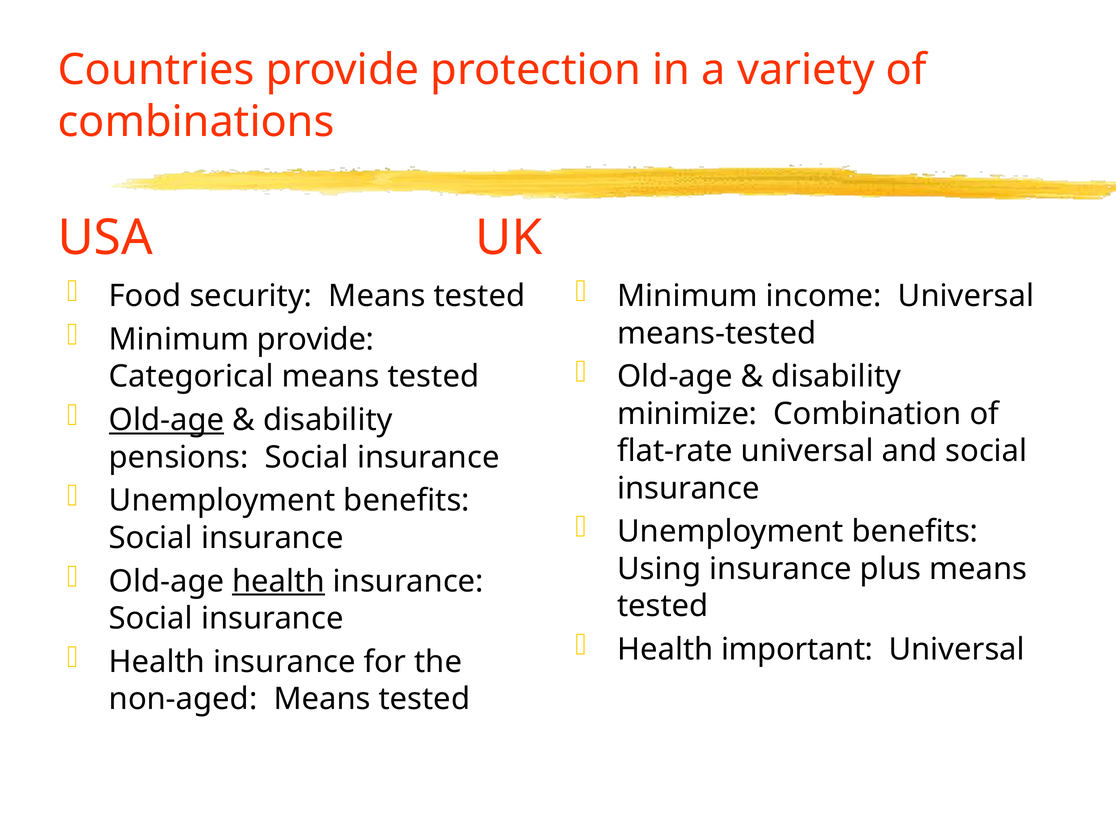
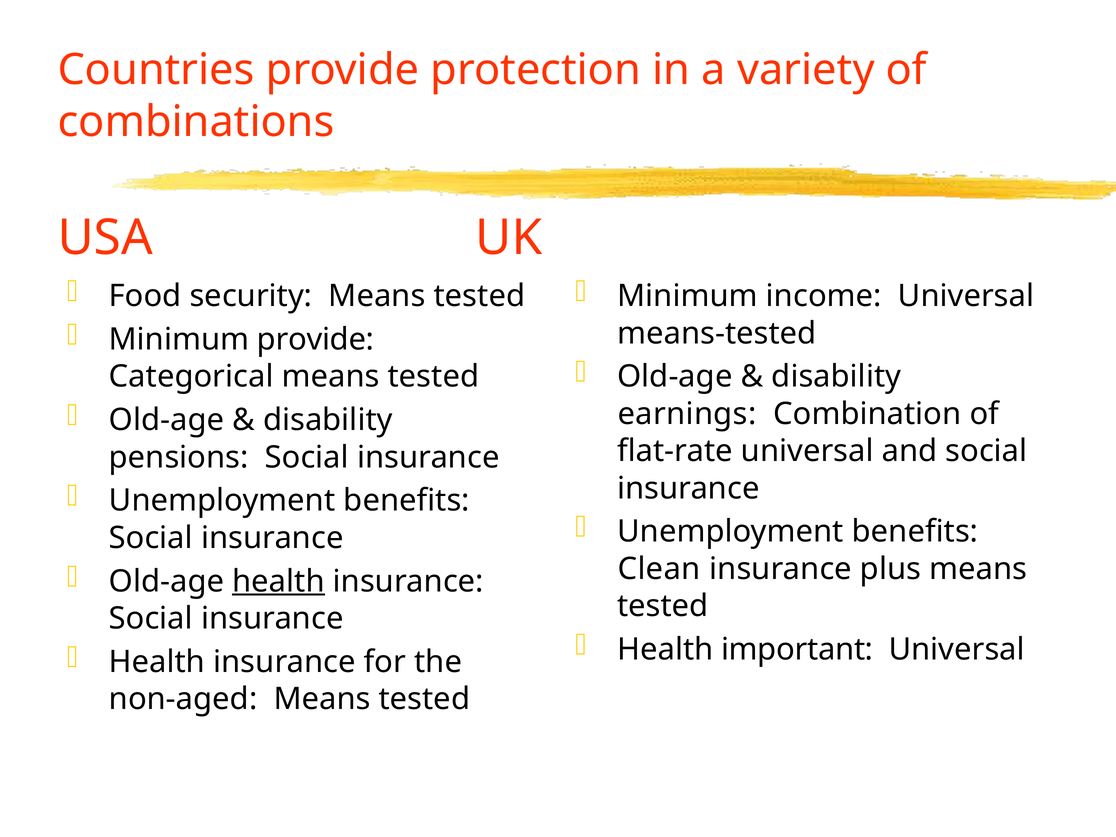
Old-age at (166, 420) underline: present -> none
minimize: minimize -> earnings
Using: Using -> Clean
